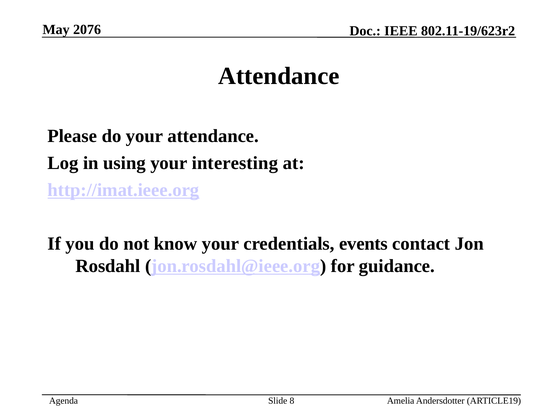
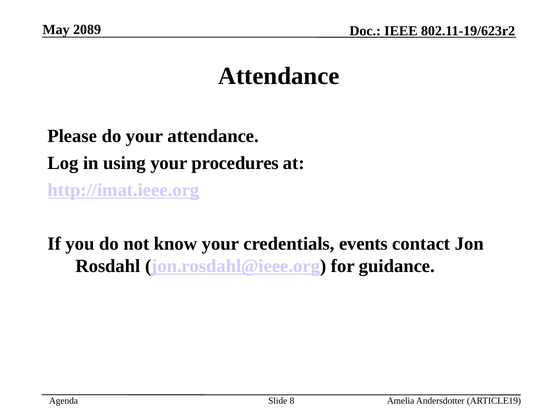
2076: 2076 -> 2089
interesting: interesting -> procedures
